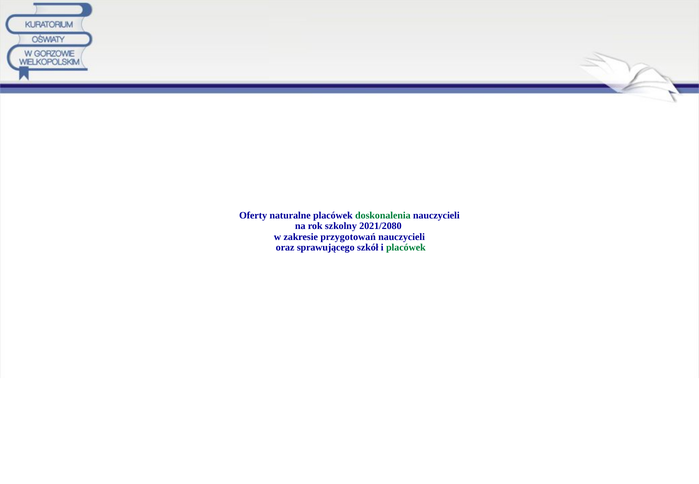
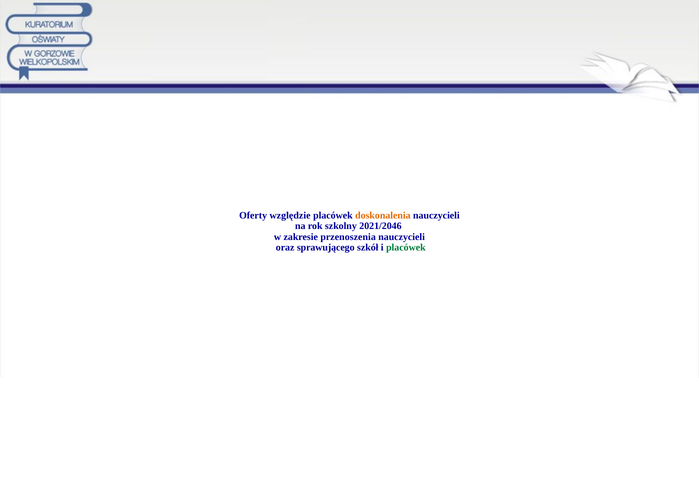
naturalne: naturalne -> względzie
doskonalenia colour: green -> orange
2021/2080: 2021/2080 -> 2021/2046
przygotowań: przygotowań -> przenoszenia
